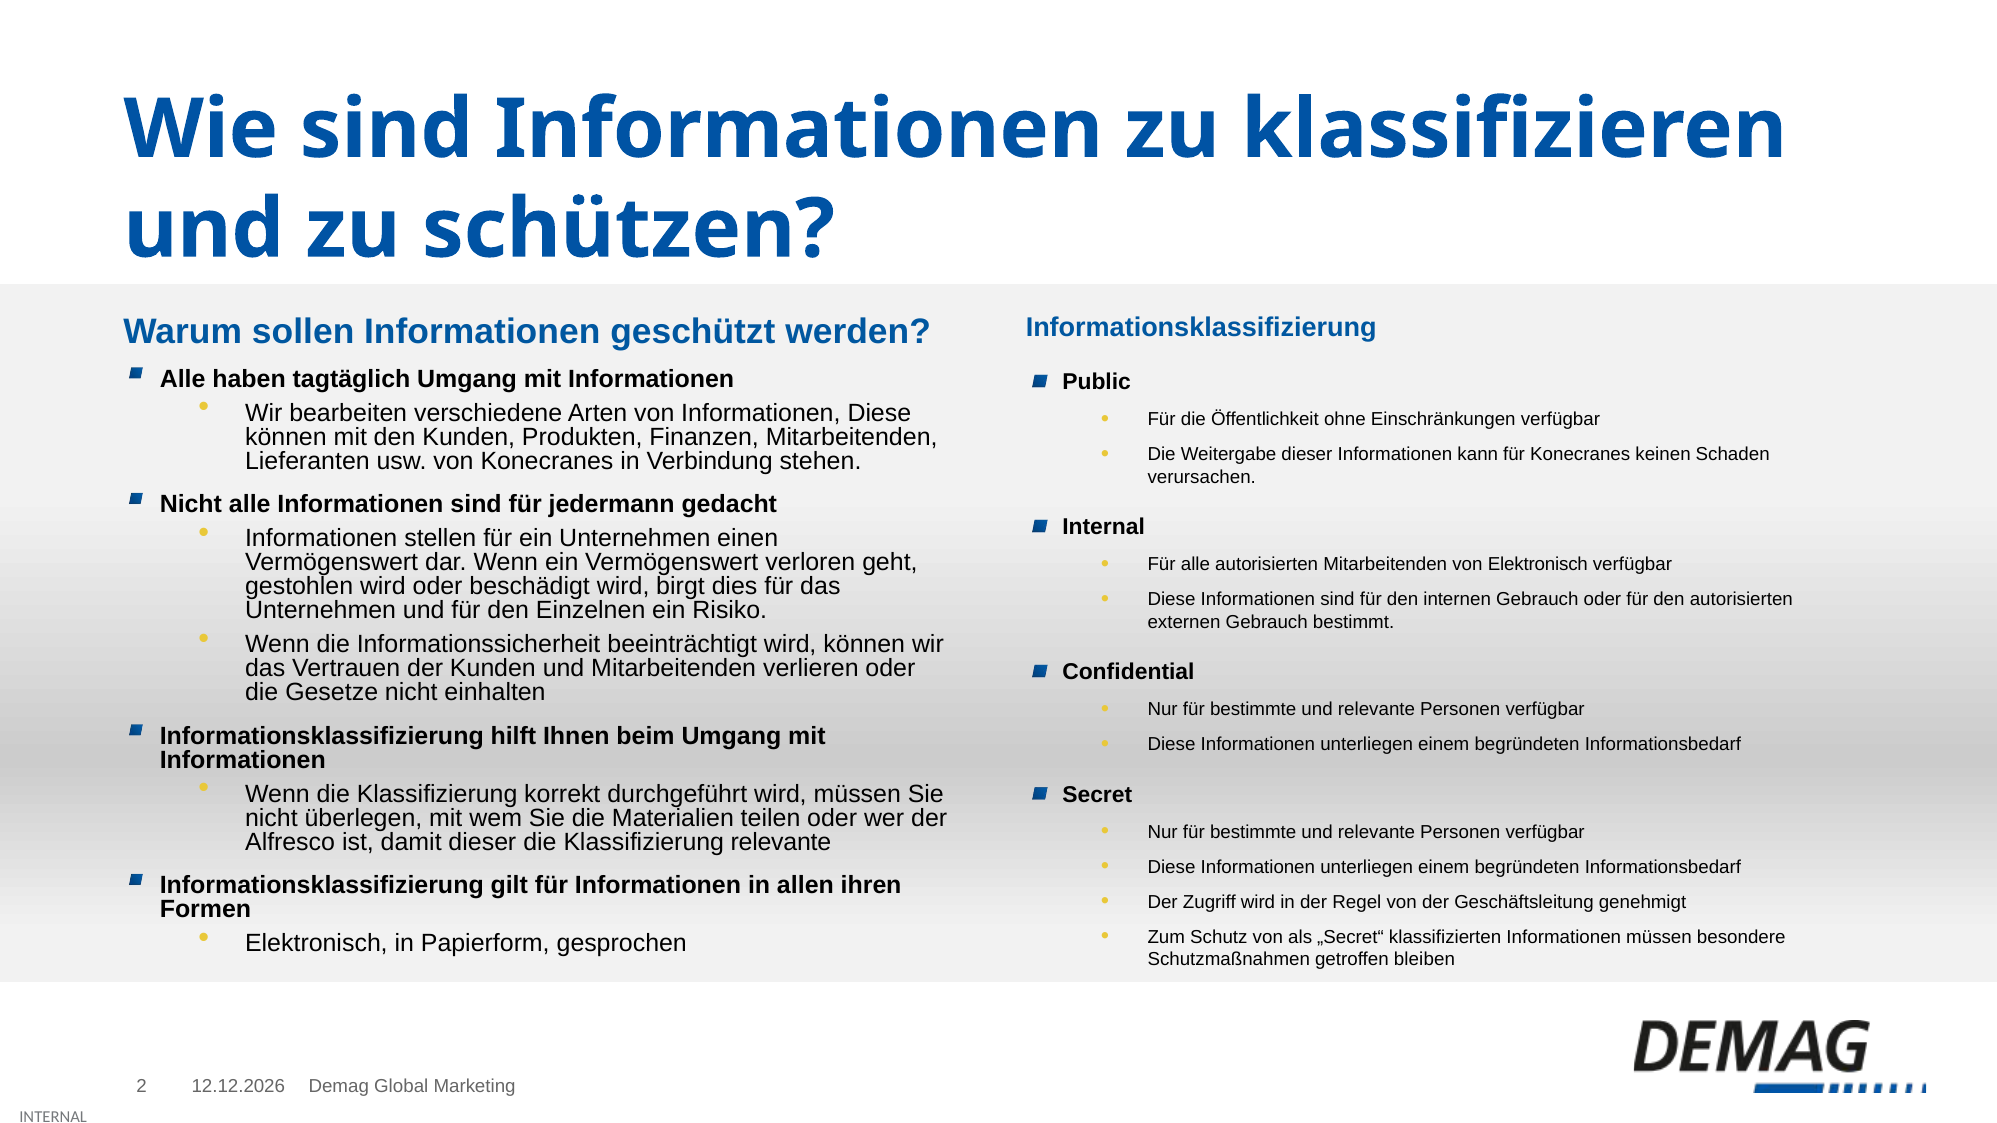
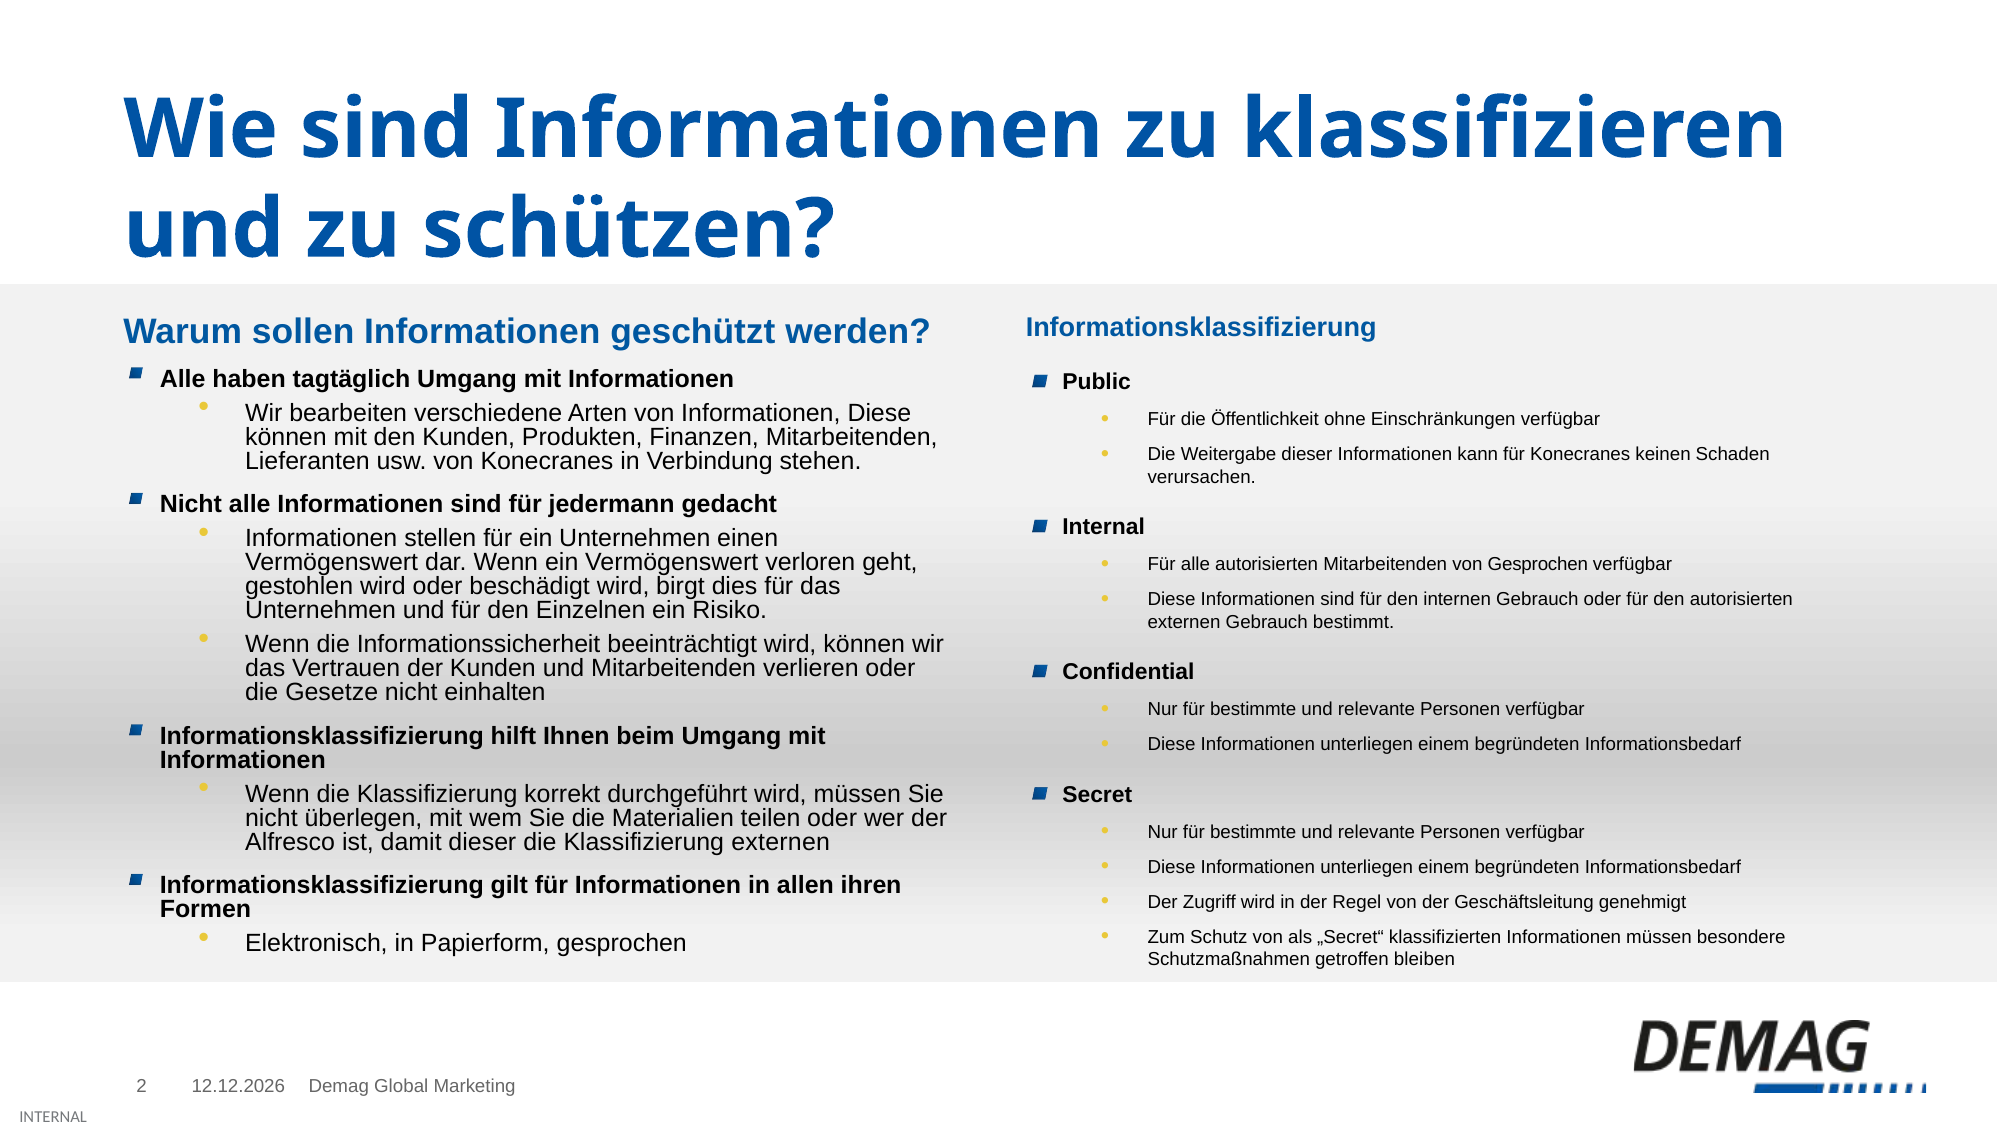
von Elektronisch: Elektronisch -> Gesprochen
Klassifizierung relevante: relevante -> externen
